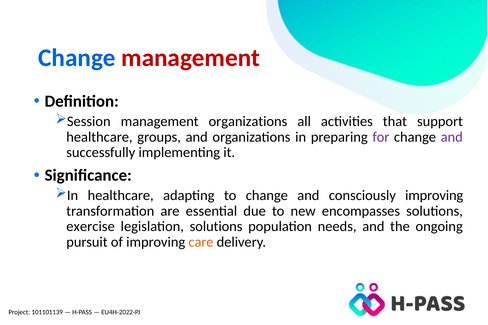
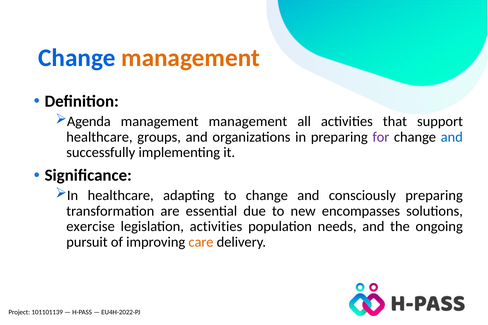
management at (191, 58) colour: red -> orange
Session: Session -> Agenda
management organizations: organizations -> management
and at (452, 137) colour: purple -> blue
consciously improving: improving -> preparing
legislation solutions: solutions -> activities
